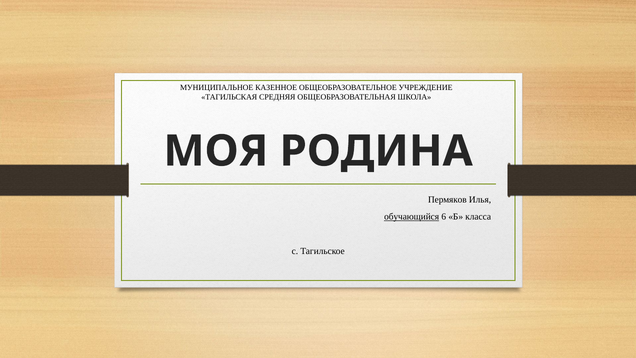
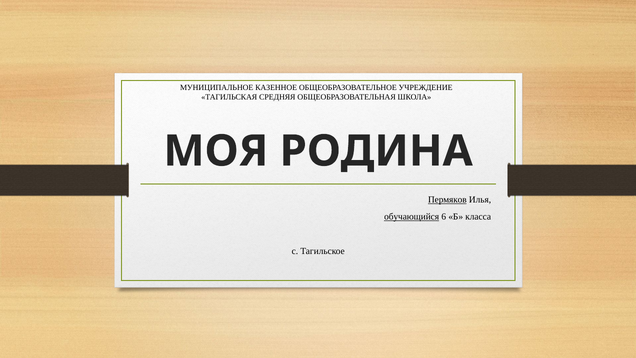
Пермяков underline: none -> present
